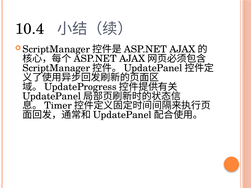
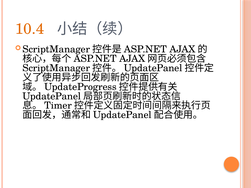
10.4 colour: black -> orange
